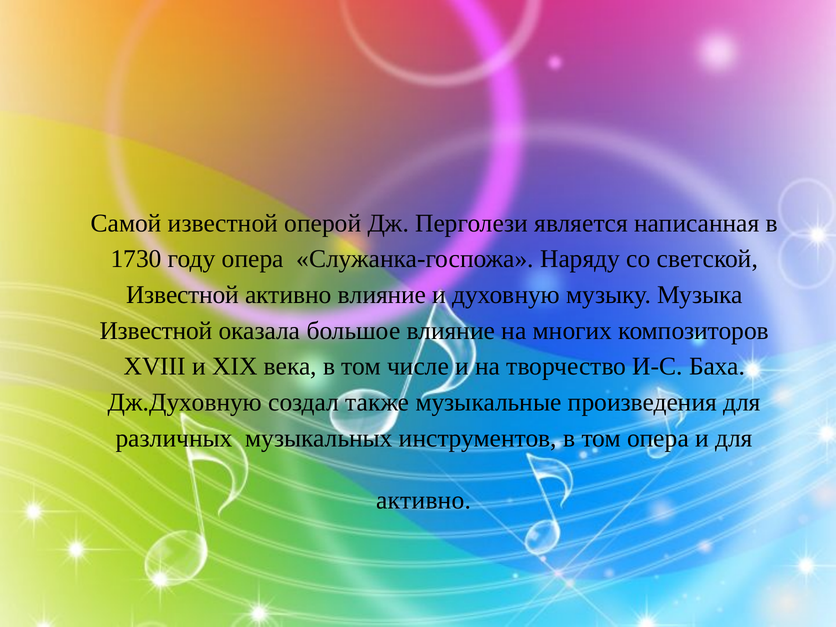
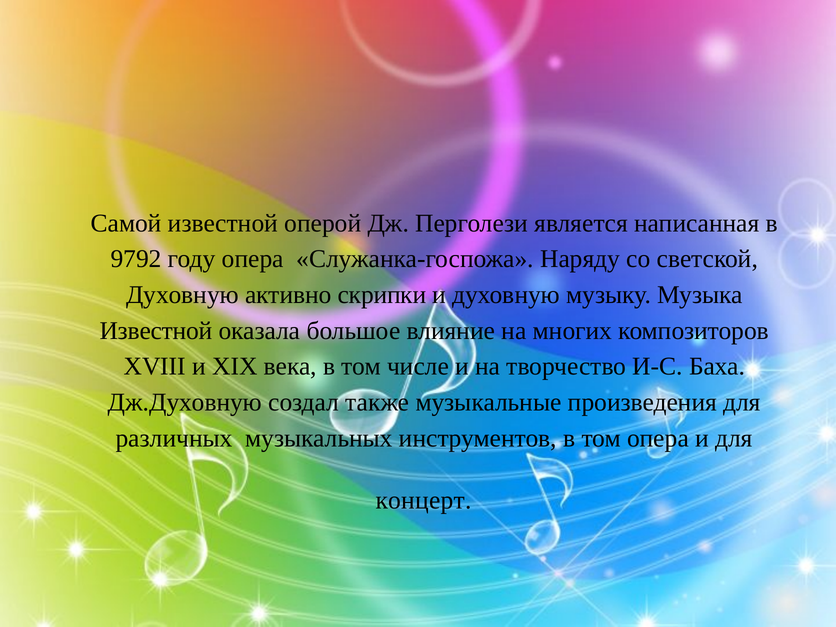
1730: 1730 -> 9792
Известной at (182, 295): Известной -> Духовную
активно влияние: влияние -> скрипки
активно at (424, 501): активно -> концерт
